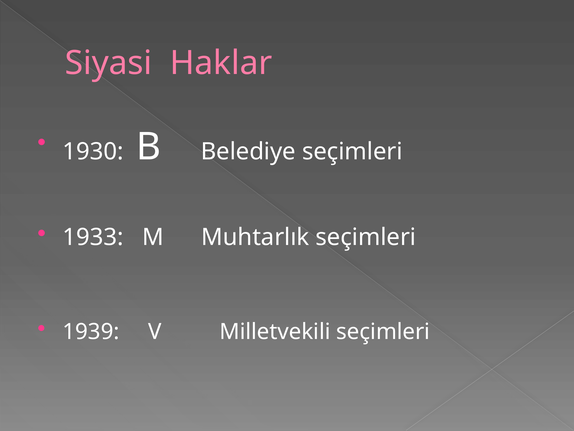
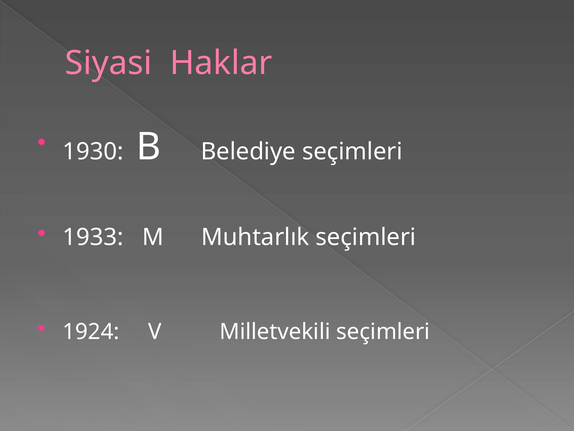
1939: 1939 -> 1924
